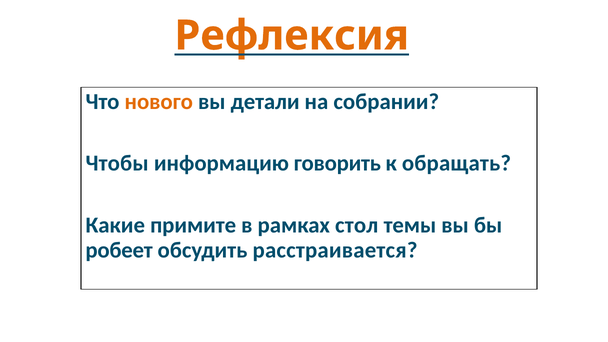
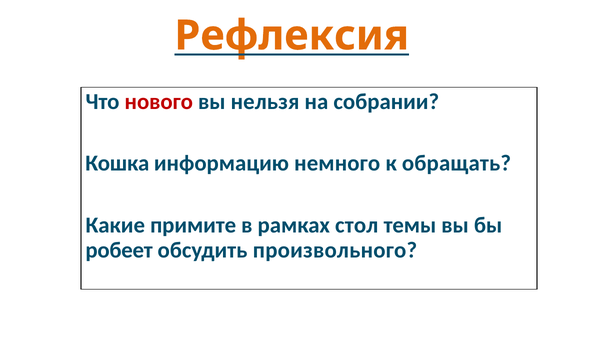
нового colour: orange -> red
детали: детали -> нельзя
Чтобы: Чтобы -> Кошка
говорить: говорить -> немного
расстраивается: расстраивается -> произвольного
